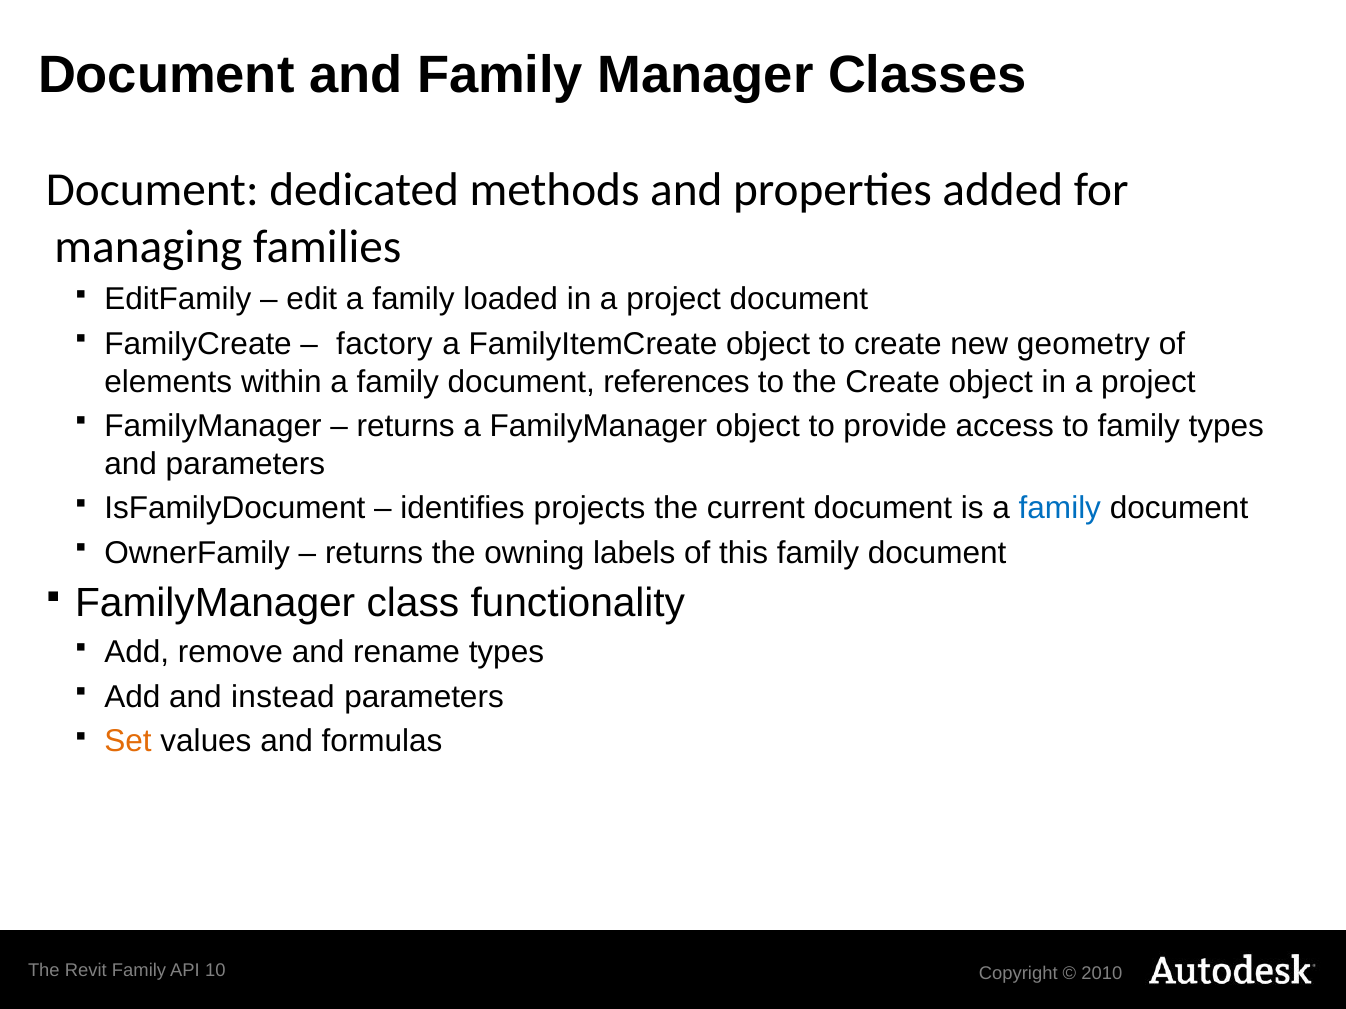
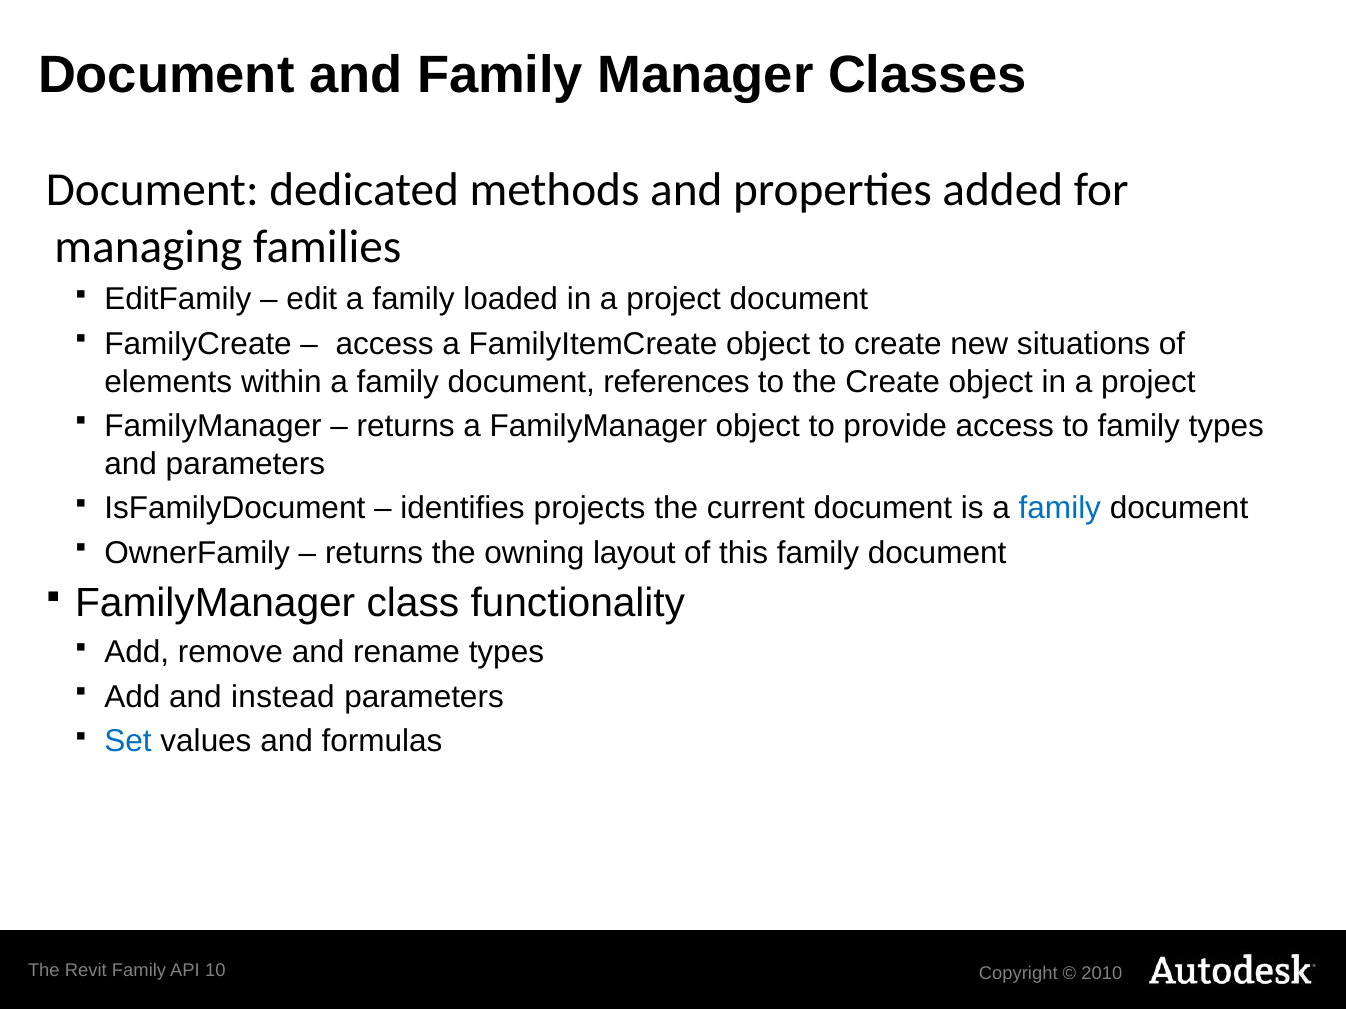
factory at (384, 344): factory -> access
geometry: geometry -> situations
labels: labels -> layout
Set colour: orange -> blue
